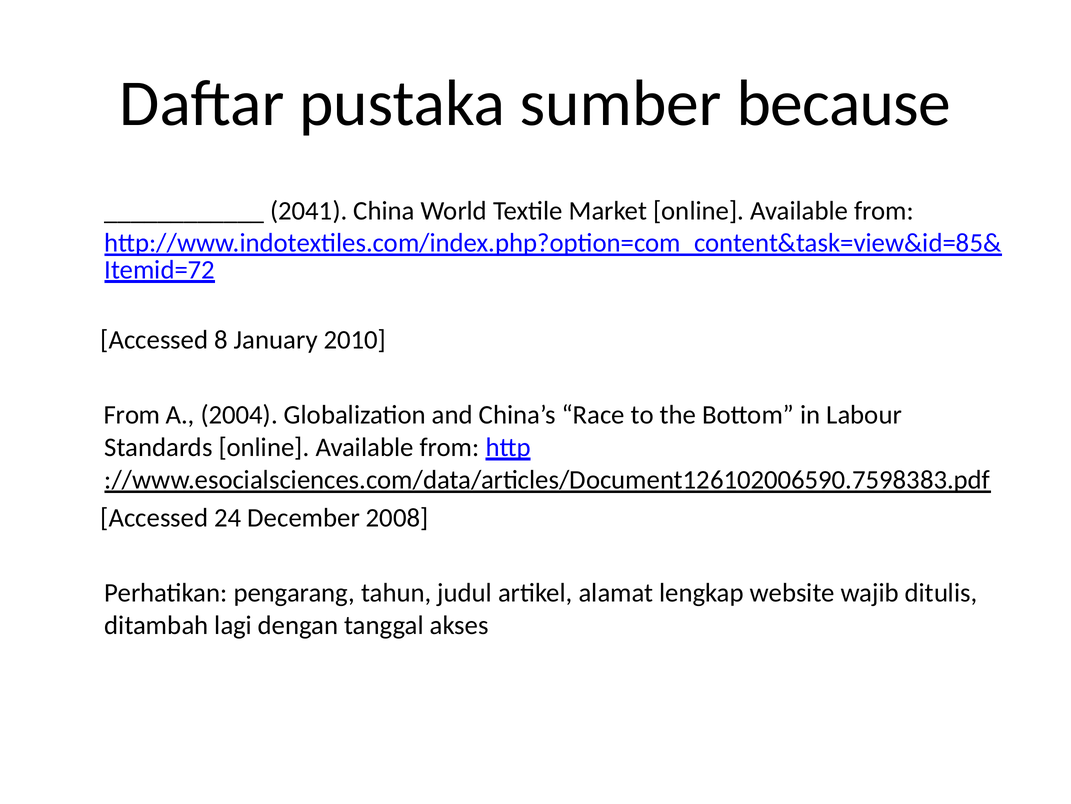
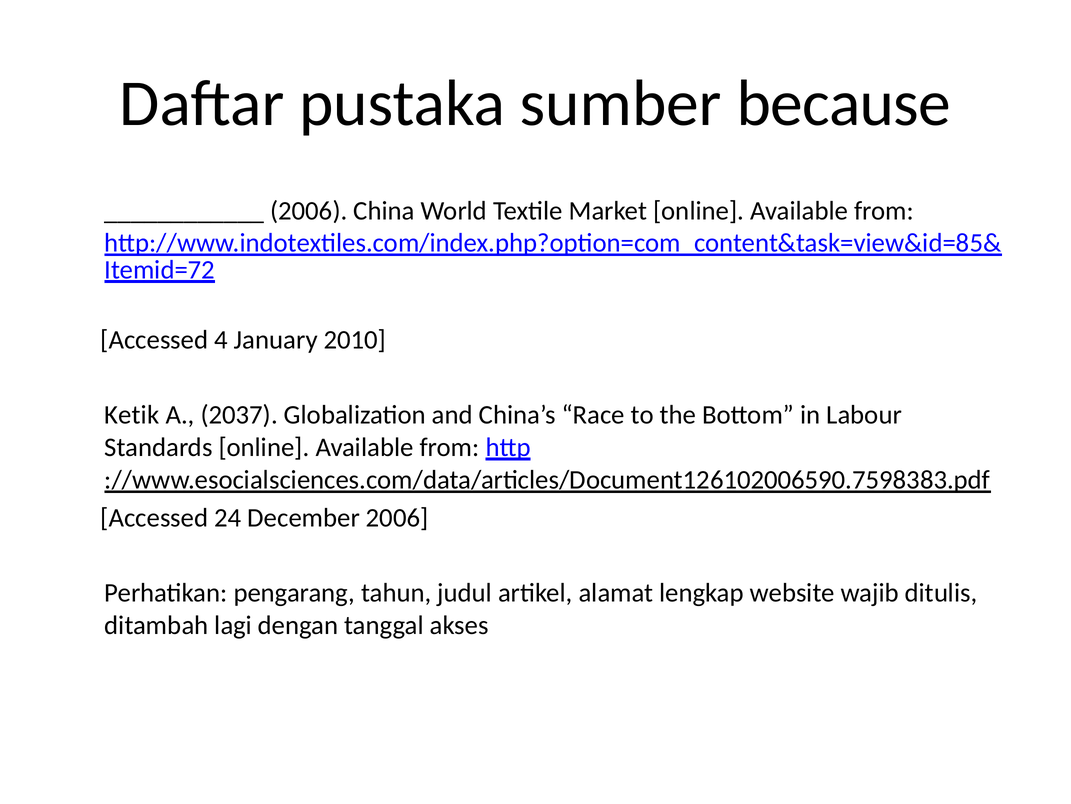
2041 at (309, 211): 2041 -> 2006
8: 8 -> 4
From at (132, 415): From -> Ketik
2004: 2004 -> 2037
December 2008: 2008 -> 2006
